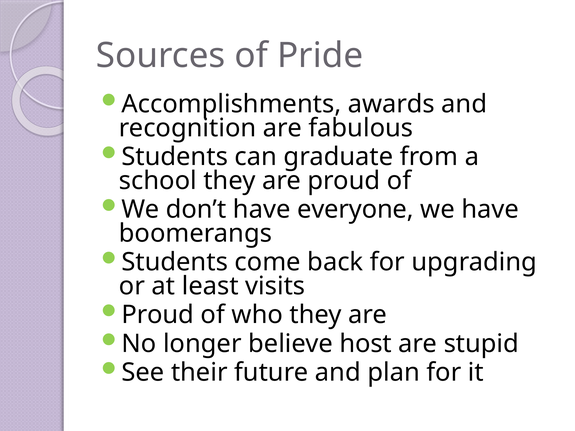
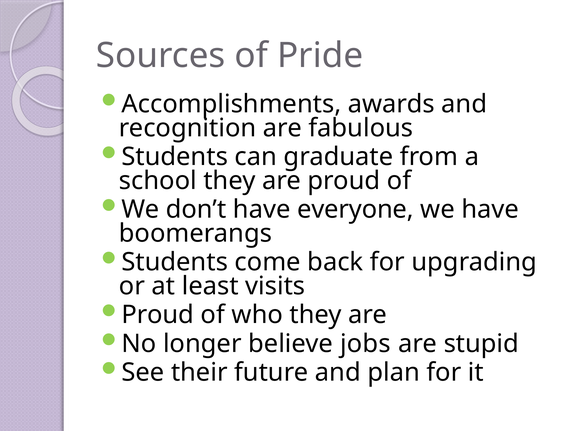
host: host -> jobs
